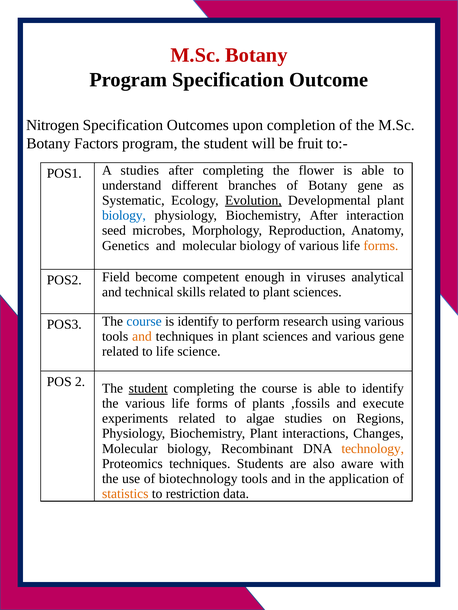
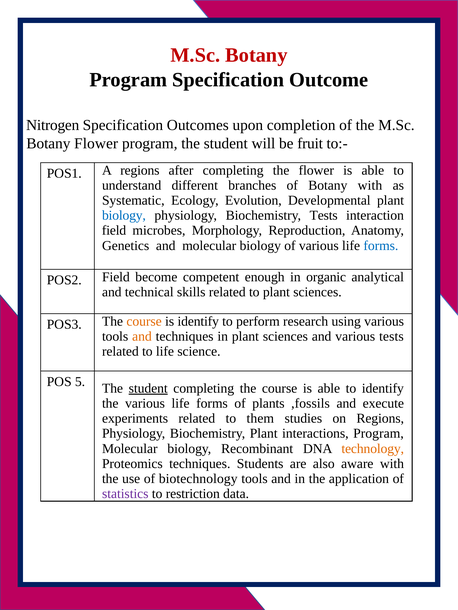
Botany Factors: Factors -> Flower
A studies: studies -> regions
Botany gene: gene -> with
Evolution underline: present -> none
Biochemistry After: After -> Tests
seed at (114, 231): seed -> field
forms at (381, 246) colour: orange -> blue
viruses: viruses -> organic
course at (144, 322) colour: blue -> orange
various gene: gene -> tests
2: 2 -> 5
algae: algae -> them
interactions Changes: Changes -> Program
statistics colour: orange -> purple
